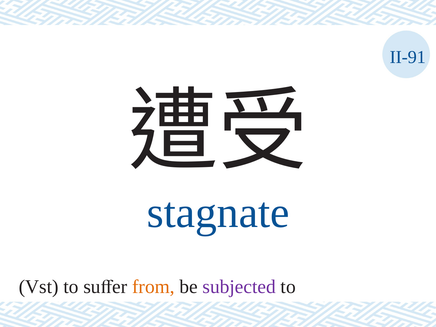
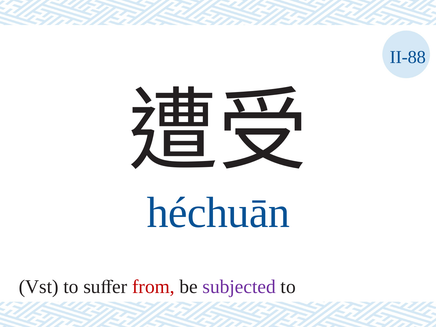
II-91: II-91 -> II-88
stagnate: stagnate -> héchuān
from colour: orange -> red
